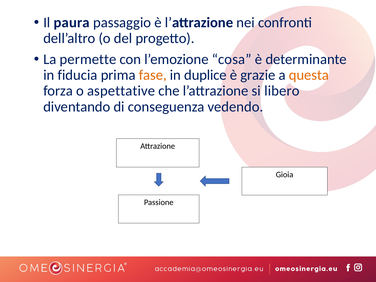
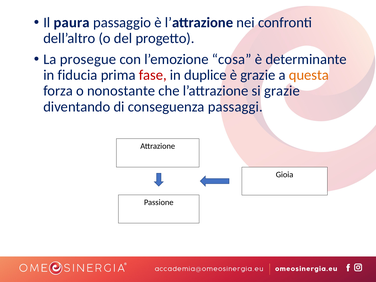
permette: permette -> prosegue
fase colour: orange -> red
aspettative: aspettative -> nonostante
si libero: libero -> grazie
vedendo: vedendo -> passaggi
